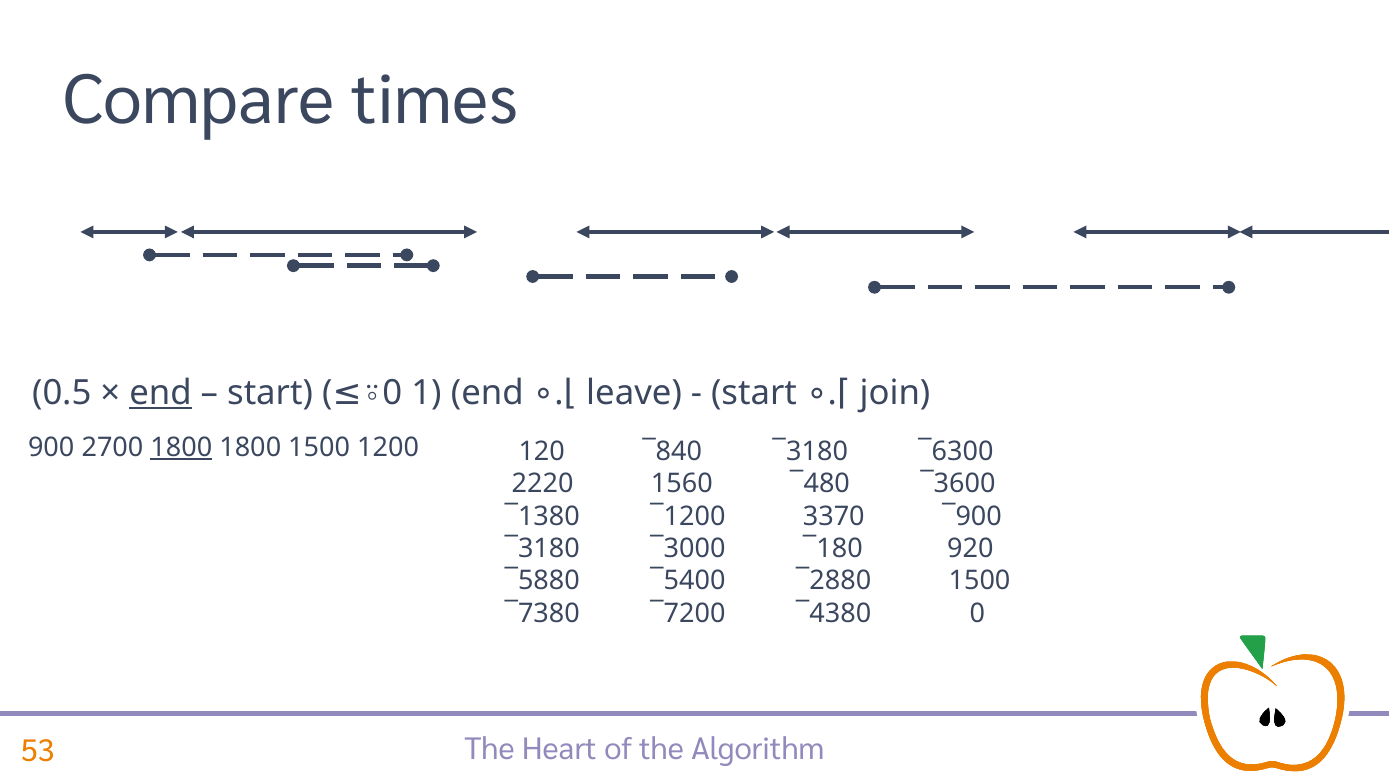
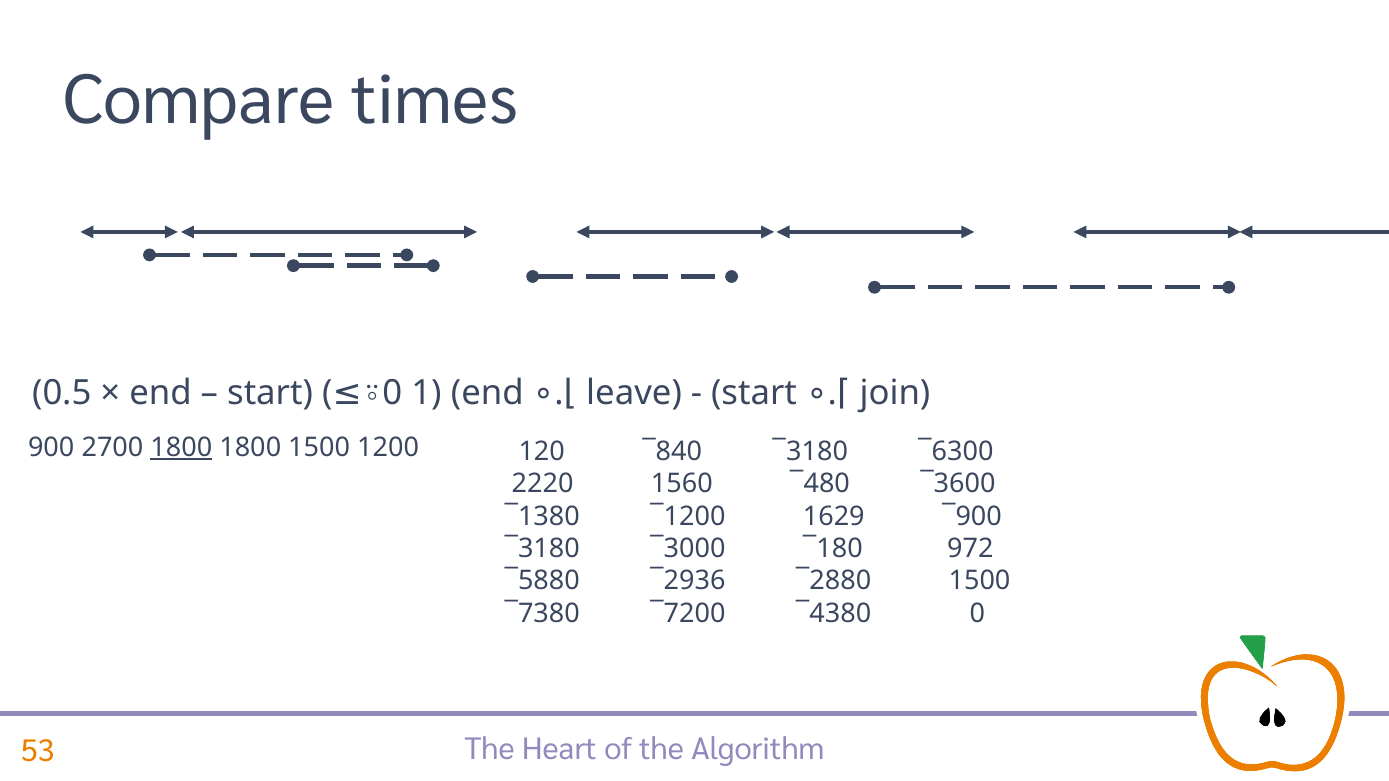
end at (160, 393) underline: present -> none
3370: 3370 -> 1629
920: 920 -> 972
¯5400: ¯5400 -> ¯2936
